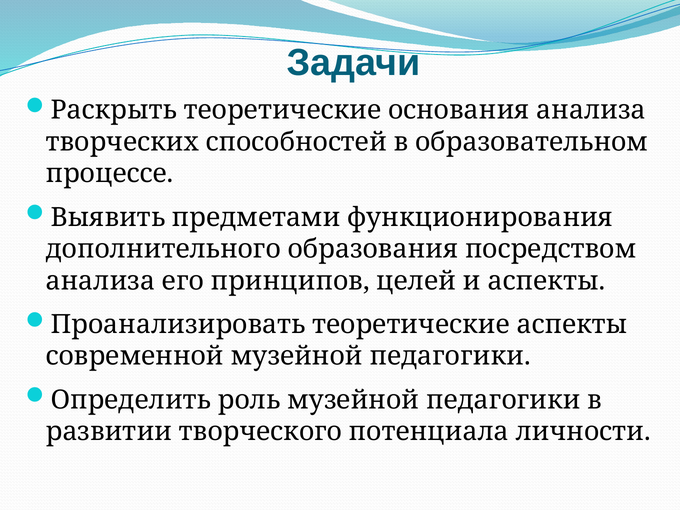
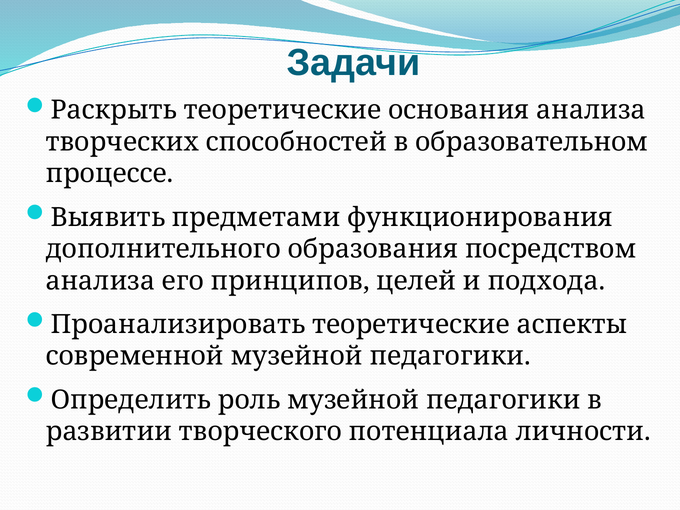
и аспекты: аспекты -> подхода
